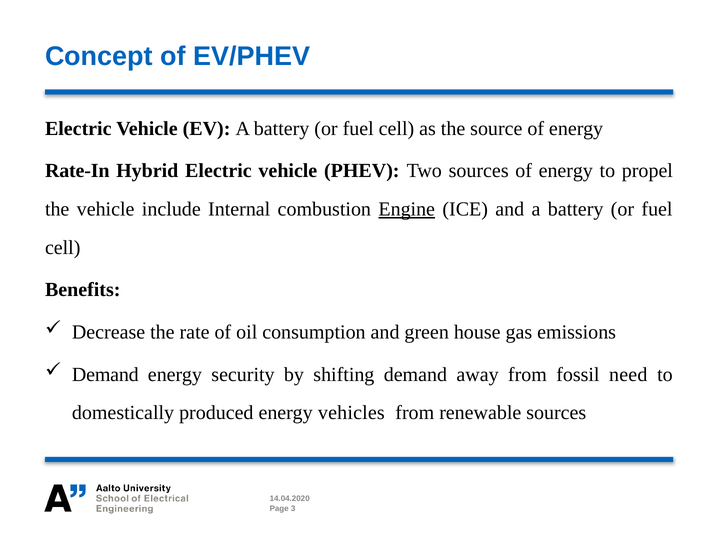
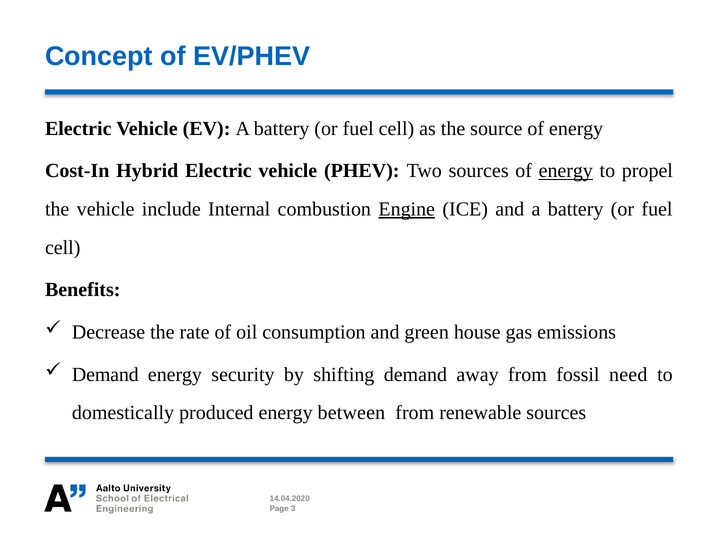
Rate-In: Rate-In -> Cost-In
energy at (566, 171) underline: none -> present
vehicles: vehicles -> between
